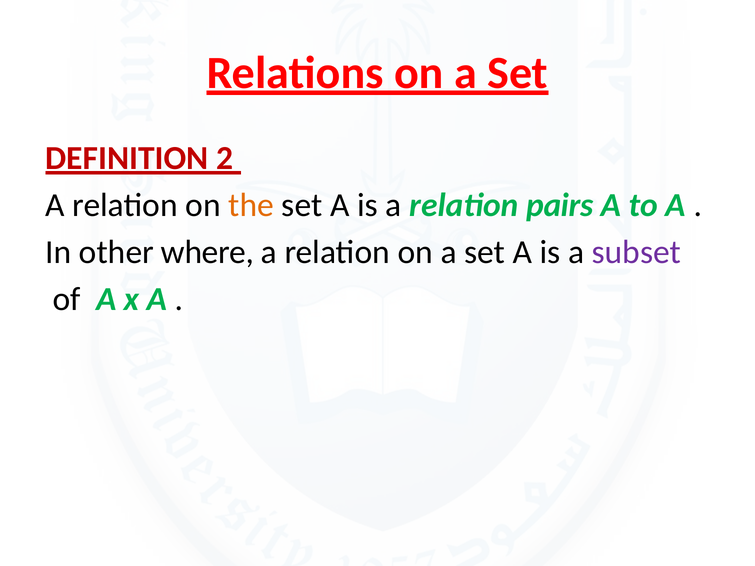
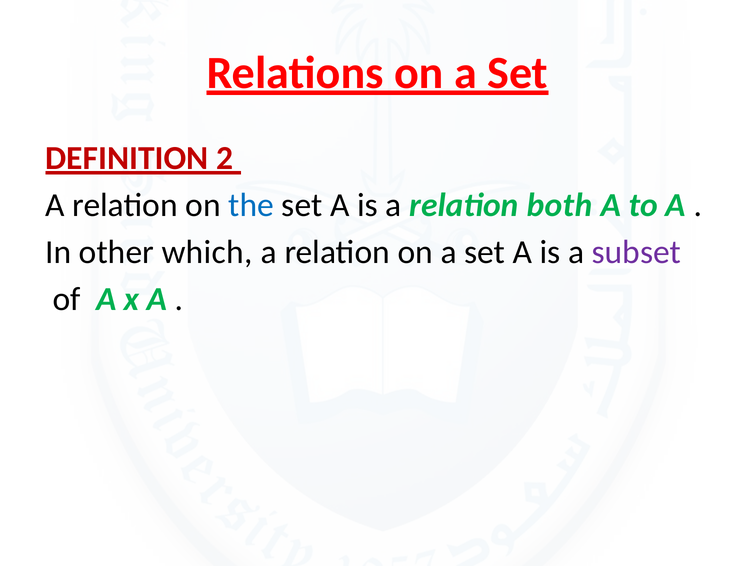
the colour: orange -> blue
pairs: pairs -> both
where: where -> which
